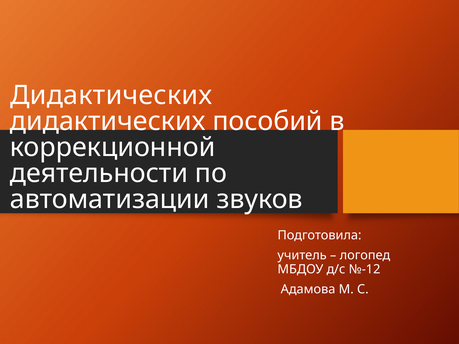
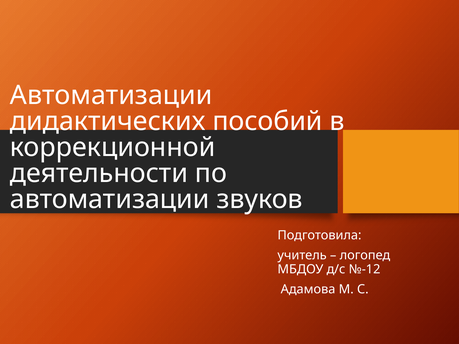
Дидактических at (111, 95): Дидактических -> Автоматизации
